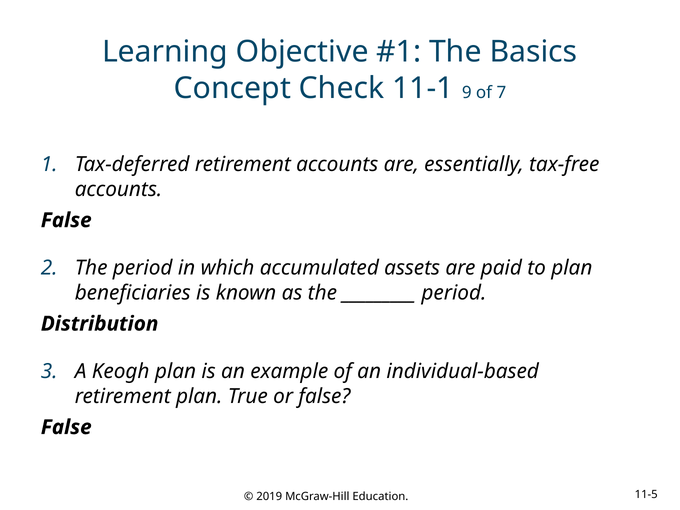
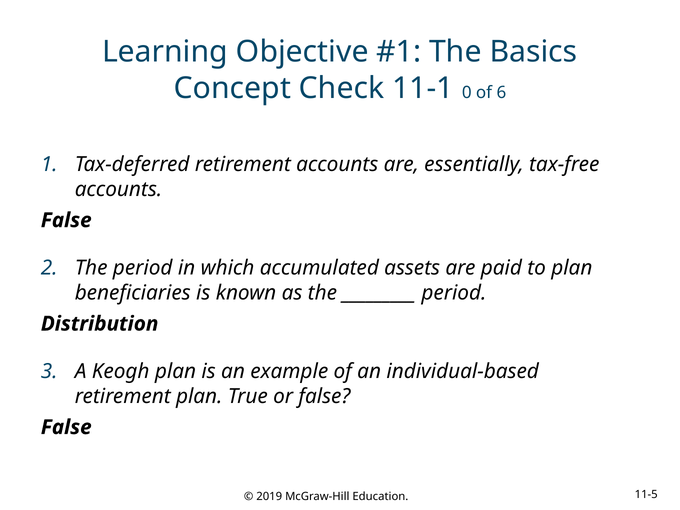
9: 9 -> 0
7: 7 -> 6
